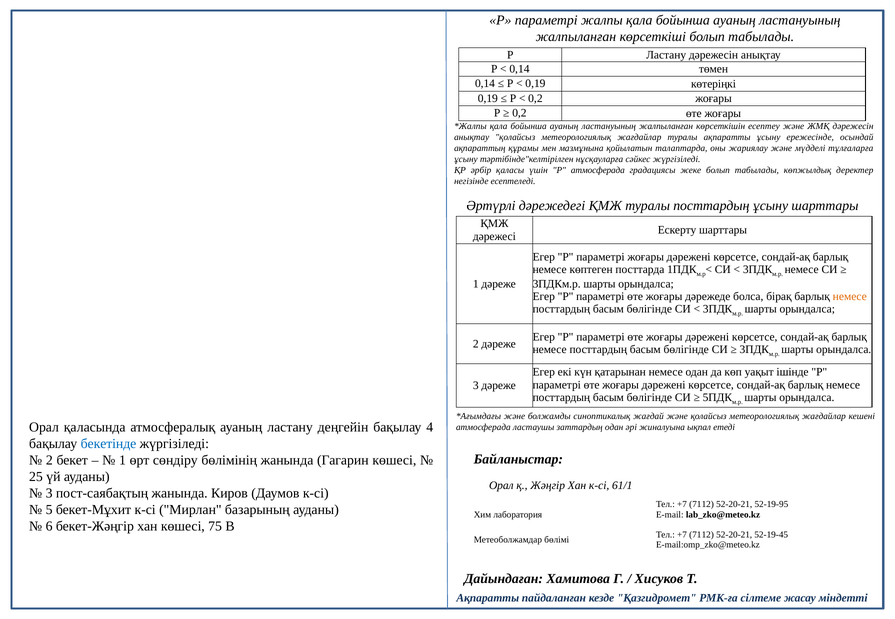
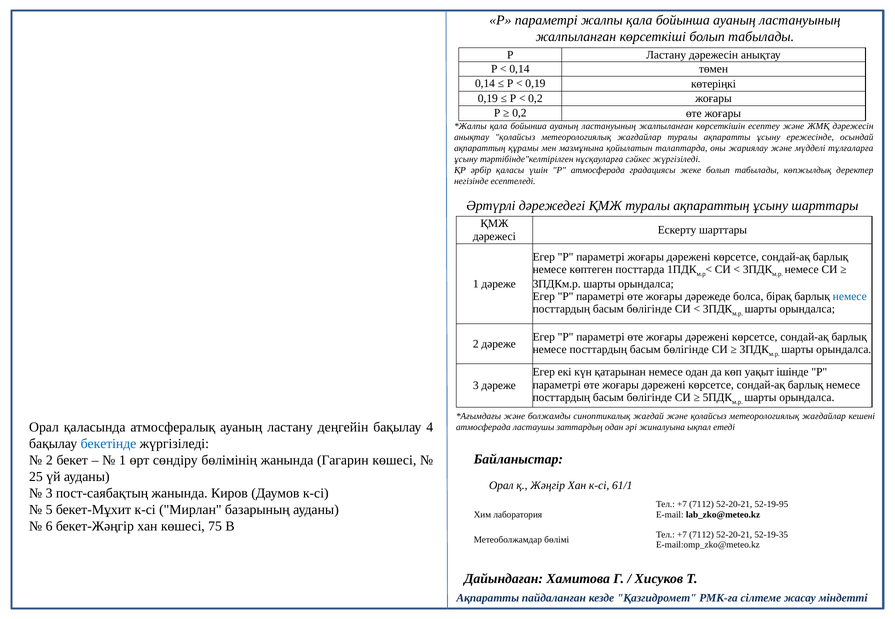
туралы посттардың: посттардың -> ақпараттың
немесе at (850, 297) colour: orange -> blue
52-19-45: 52-19-45 -> 52-19-35
